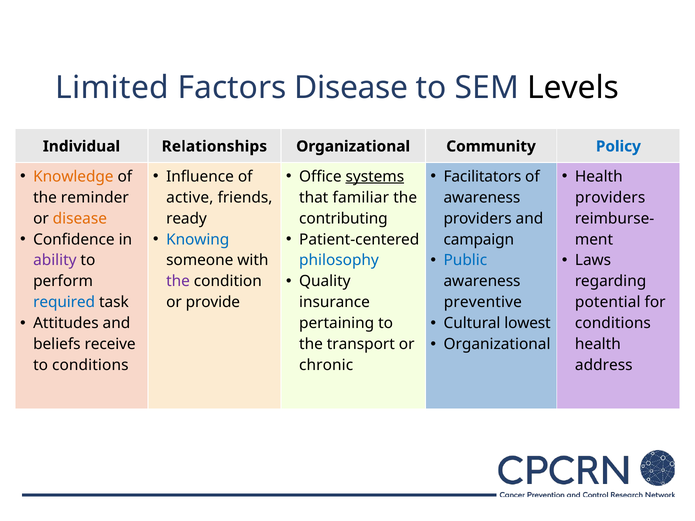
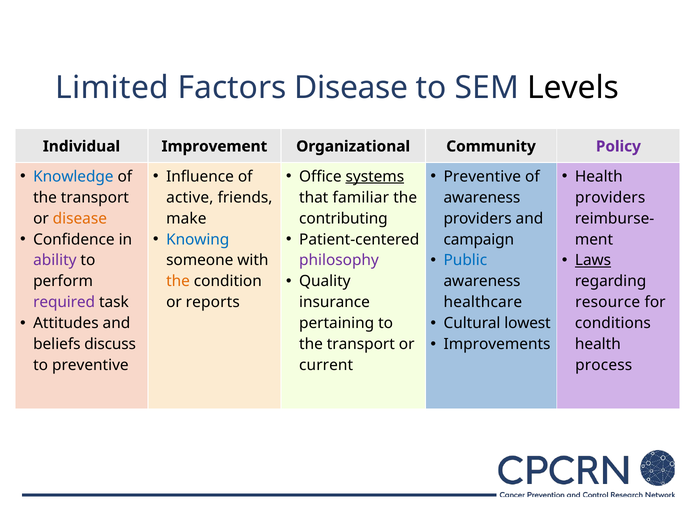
Relationships: Relationships -> Improvement
Policy colour: blue -> purple
Knowledge colour: orange -> blue
Facilitators at (482, 177): Facilitators -> Preventive
reminder at (95, 198): reminder -> transport
ready: ready -> make
Laws underline: none -> present
philosophy colour: blue -> purple
the at (178, 281) colour: purple -> orange
required colour: blue -> purple
provide: provide -> reports
preventive: preventive -> healthcare
potential: potential -> resource
Organizational at (497, 344): Organizational -> Improvements
receive: receive -> discuss
to conditions: conditions -> preventive
chronic: chronic -> current
address: address -> process
